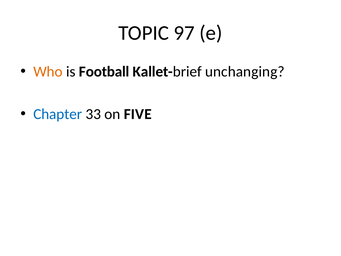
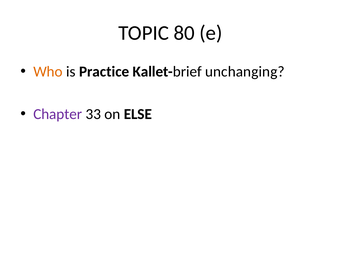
97: 97 -> 80
Football: Football -> Practice
Chapter colour: blue -> purple
FIVE: FIVE -> ELSE
